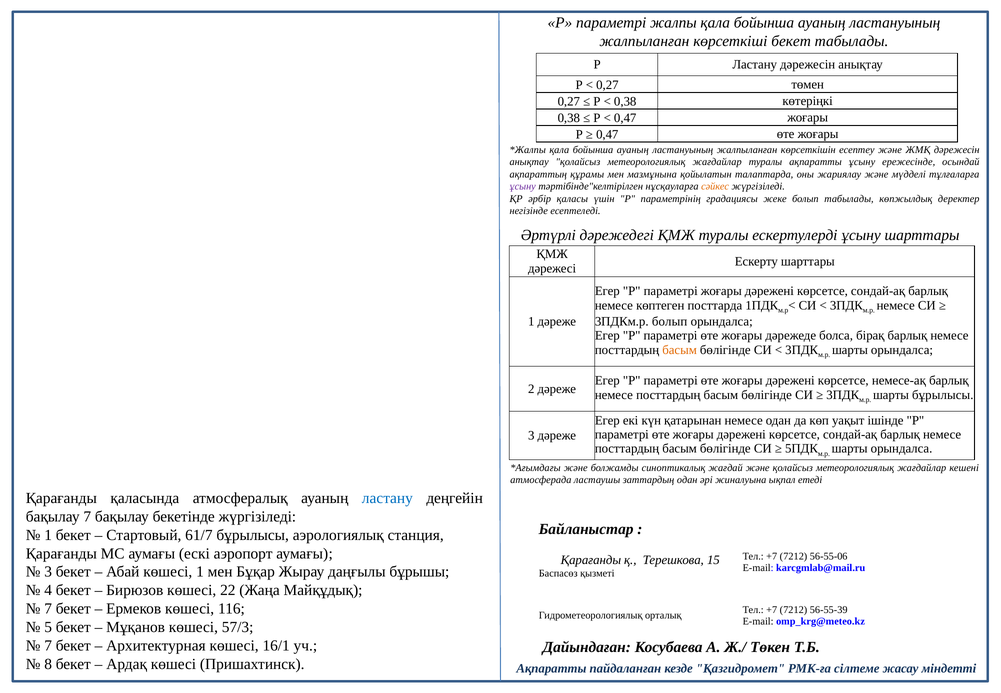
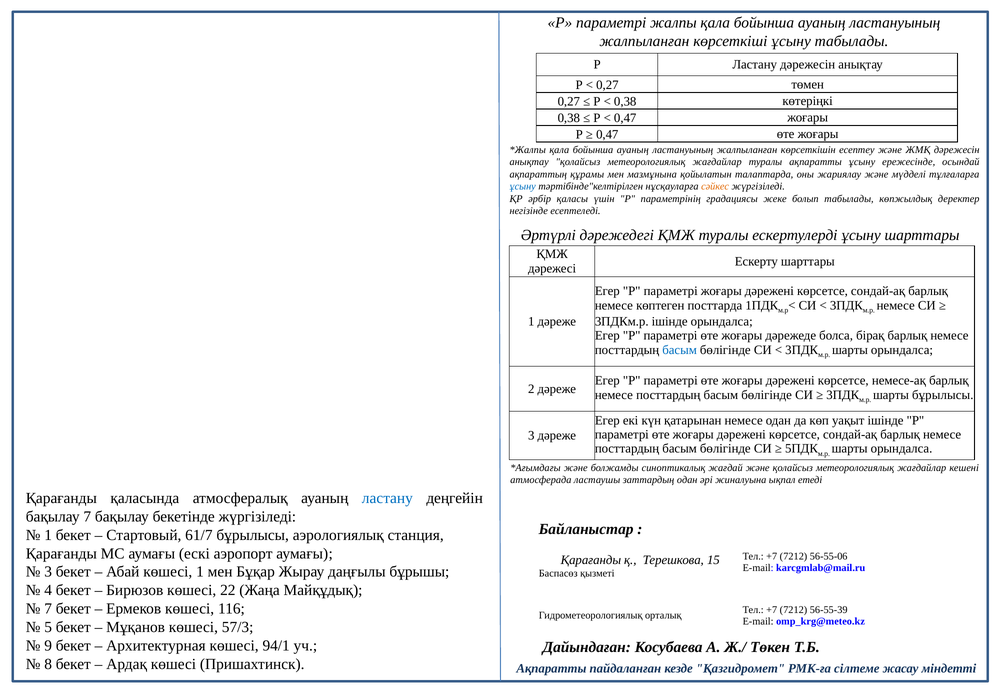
көрсеткіші бекет: бекет -> ұсыну
ұсыну at (523, 187) colour: purple -> blue
3ПДКм.р болып: болып -> ішінде
басым at (680, 350) colour: orange -> blue
7 at (48, 646): 7 -> 9
16/1: 16/1 -> 94/1
